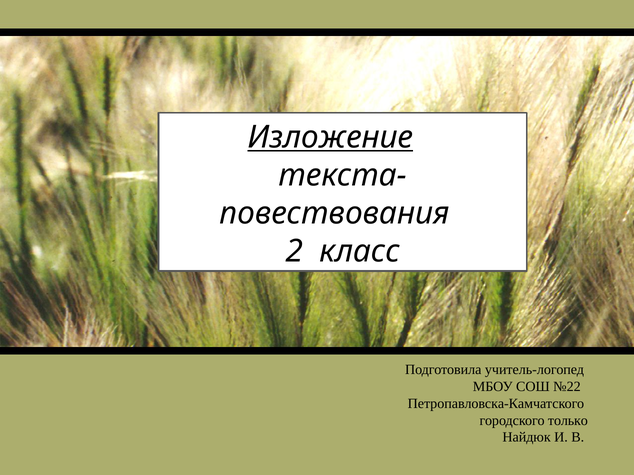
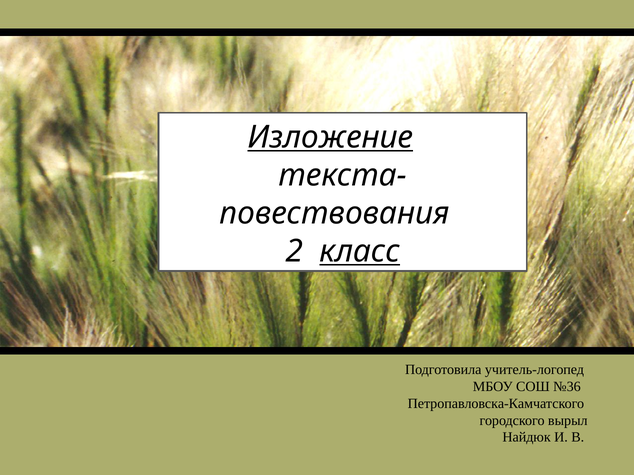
класс underline: none -> present
№22: №22 -> №36
только: только -> вырыл
